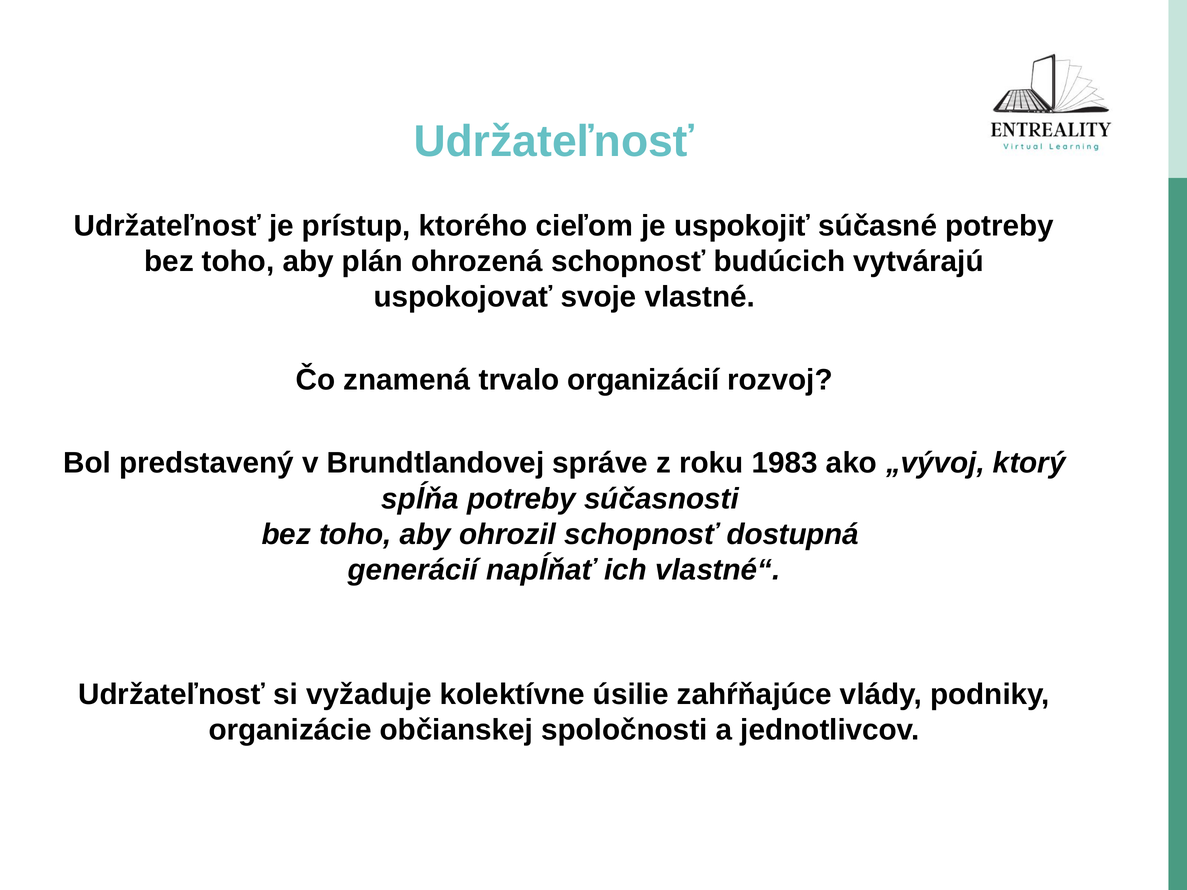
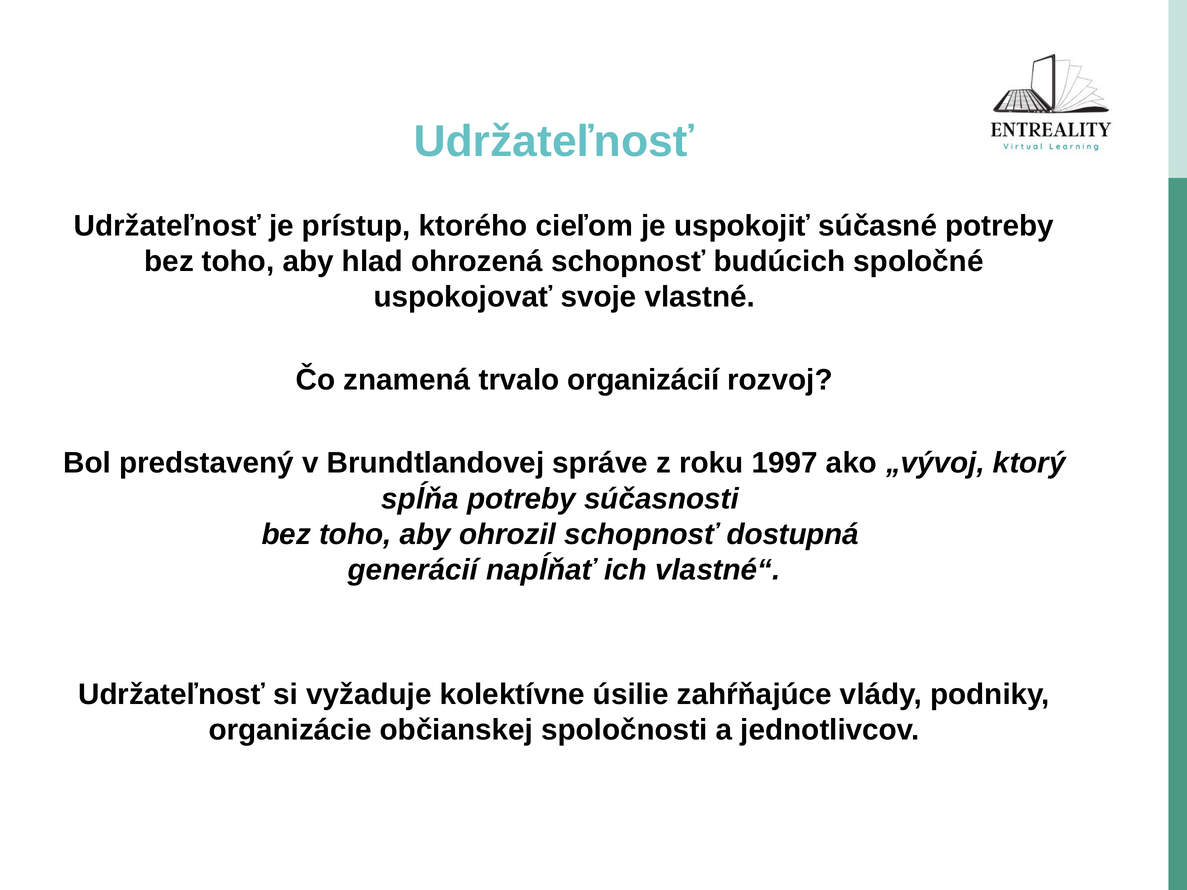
plán: plán -> hlad
vytvárajú: vytvárajú -> spoločné
1983: 1983 -> 1997
